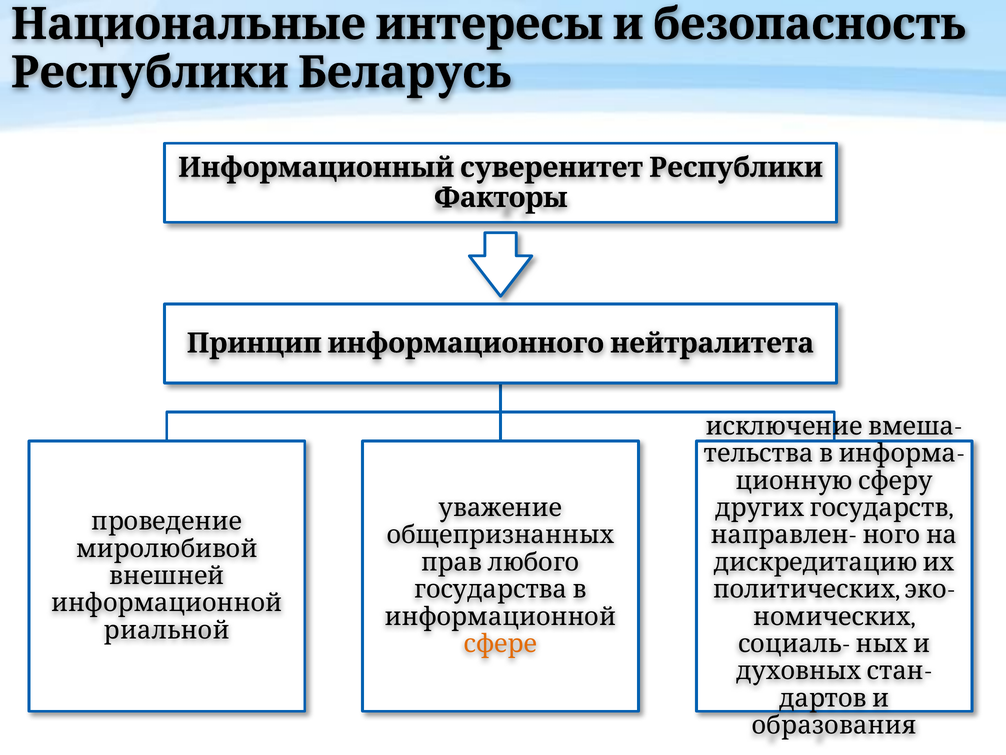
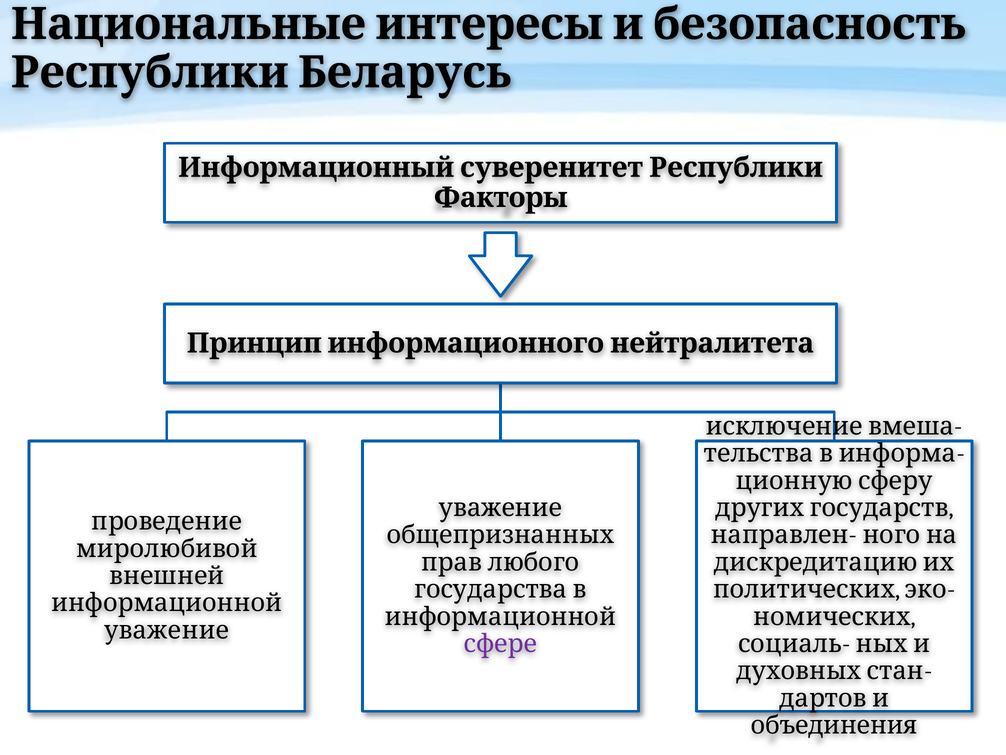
риальной at (167, 630): риальной -> уважение
сфере colour: orange -> purple
образования: образования -> объединения
